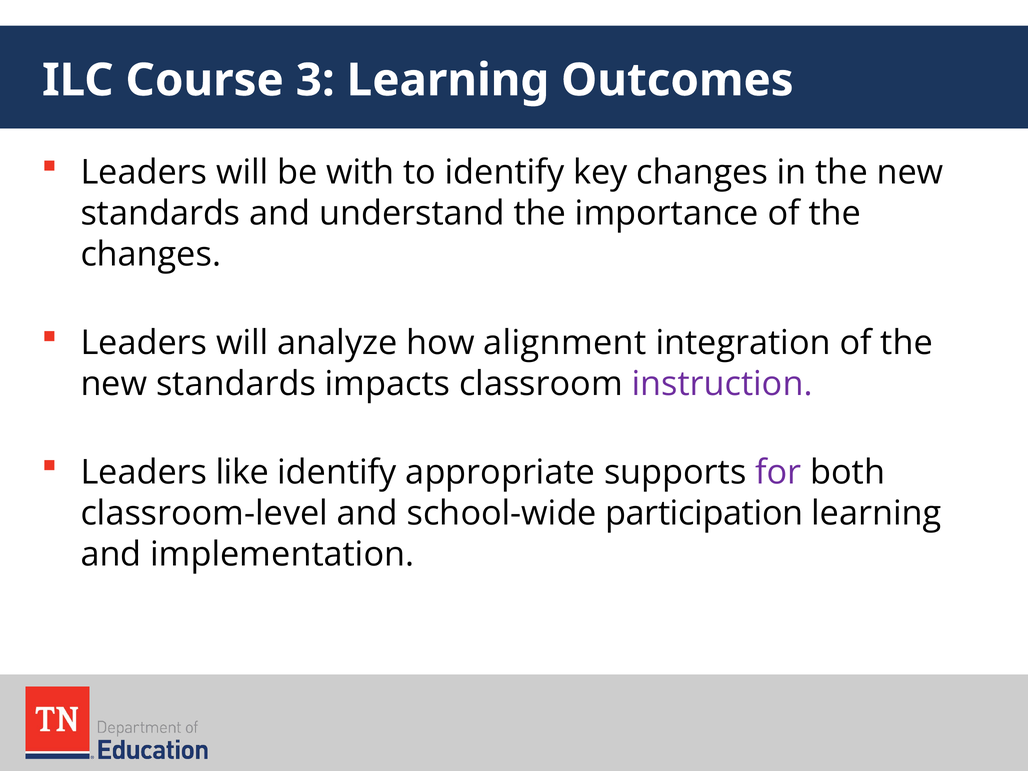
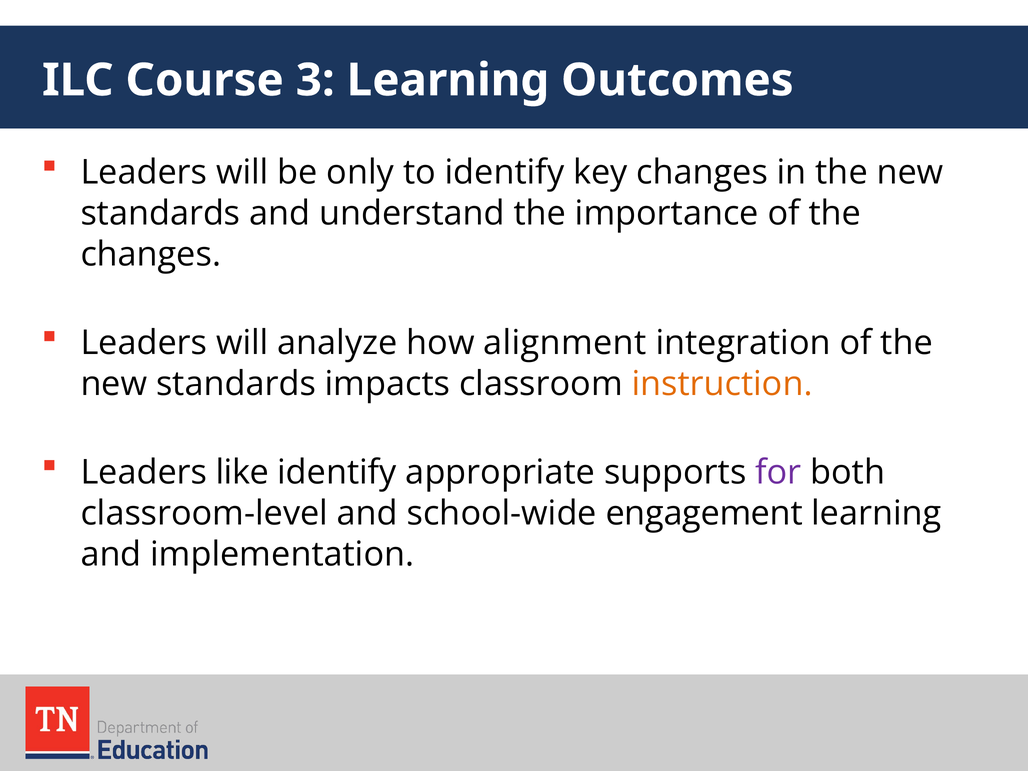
with: with -> only
instruction colour: purple -> orange
participation: participation -> engagement
